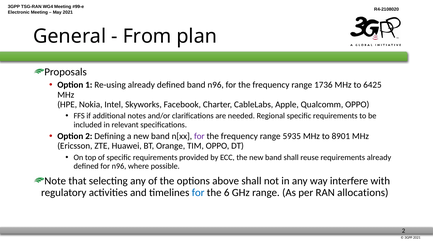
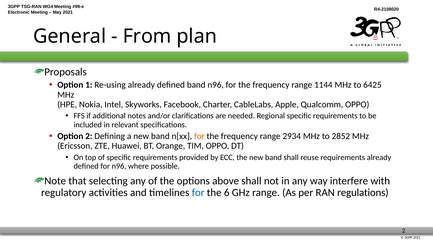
1736: 1736 -> 1144
for at (199, 136) colour: purple -> orange
5935: 5935 -> 2934
8901: 8901 -> 2852
allocations: allocations -> regulations
